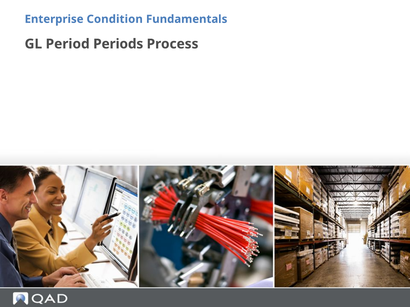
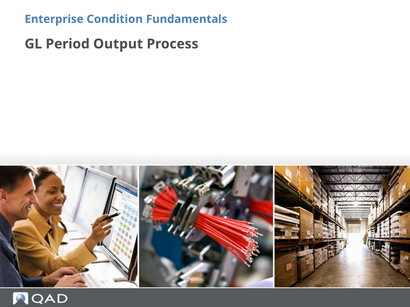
Periods: Periods -> Output
